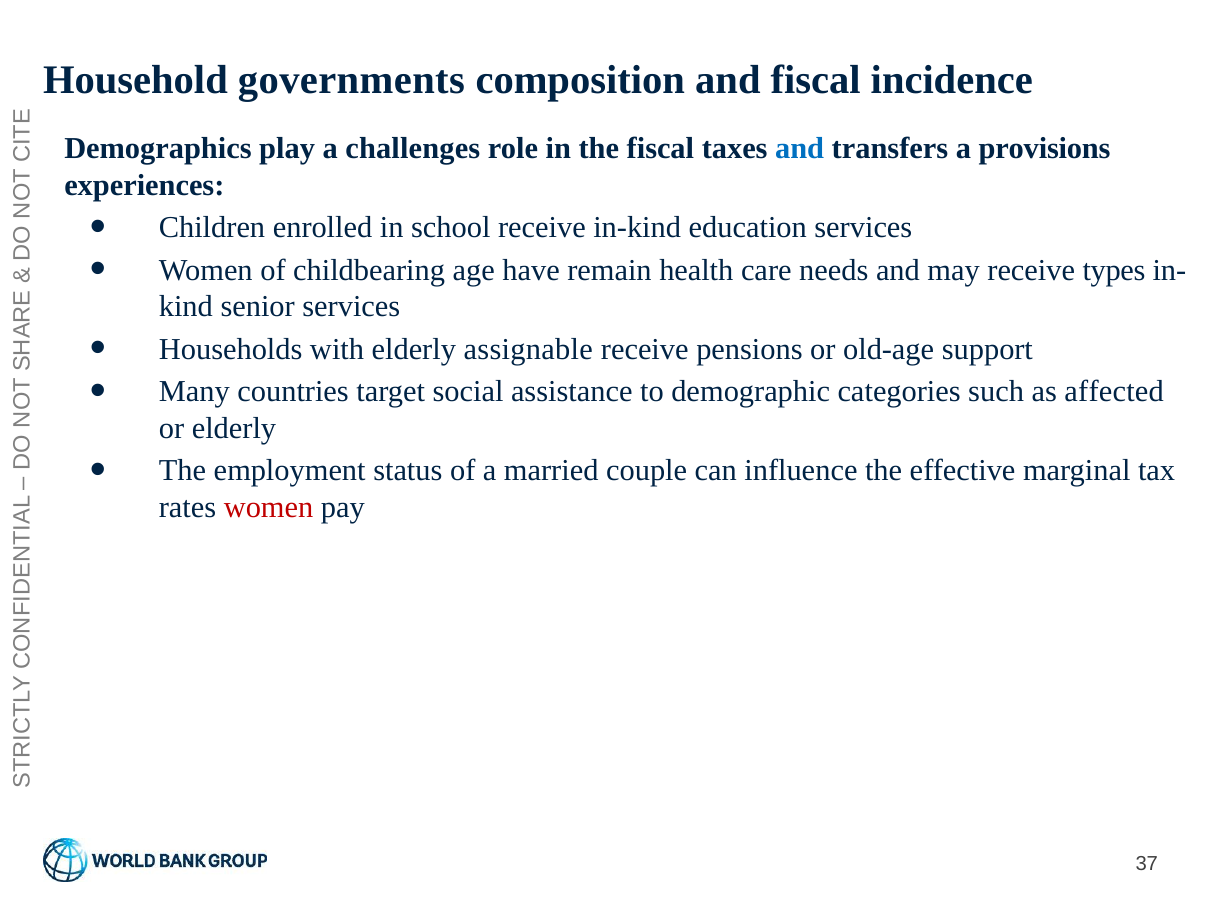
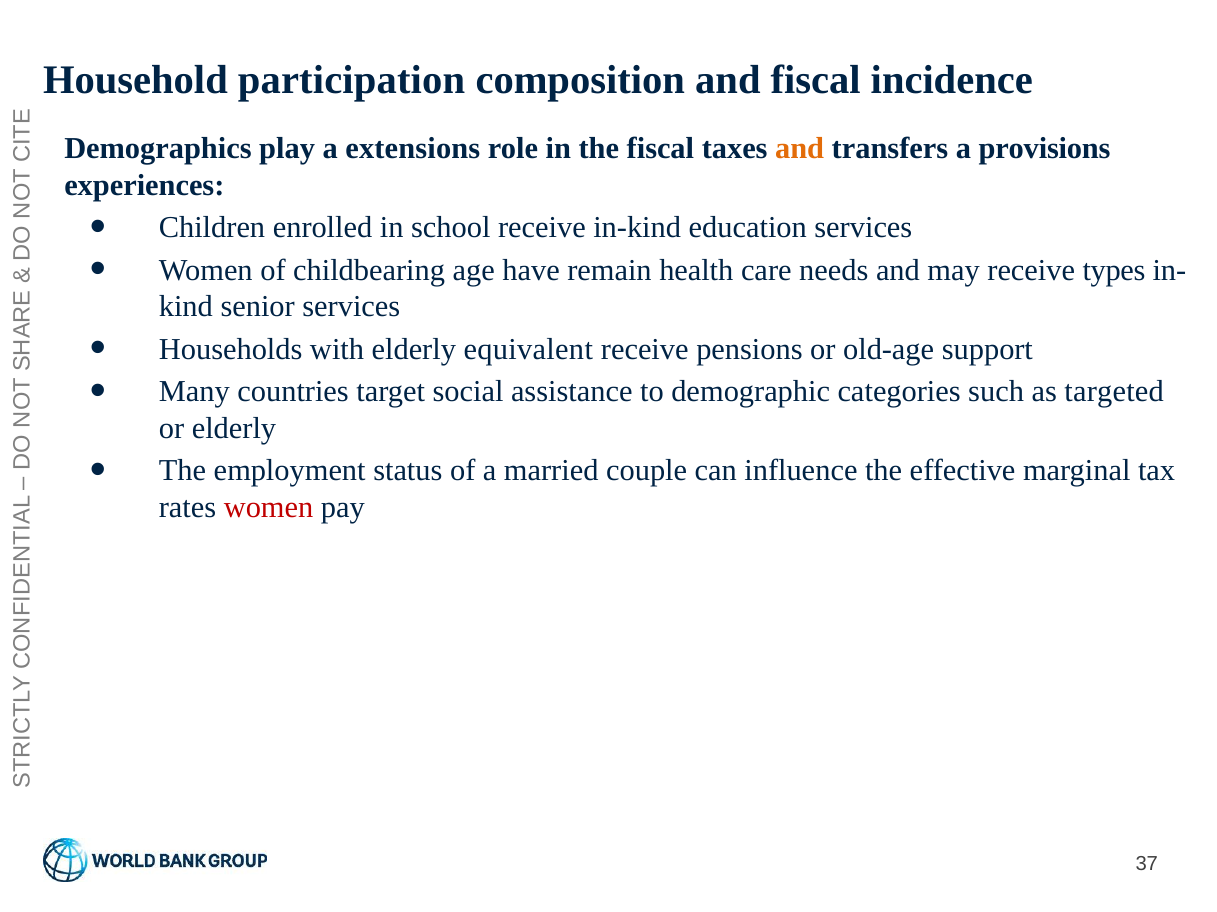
governments: governments -> participation
challenges: challenges -> extensions
and at (800, 149) colour: blue -> orange
assignable: assignable -> equivalent
affected: affected -> targeted
